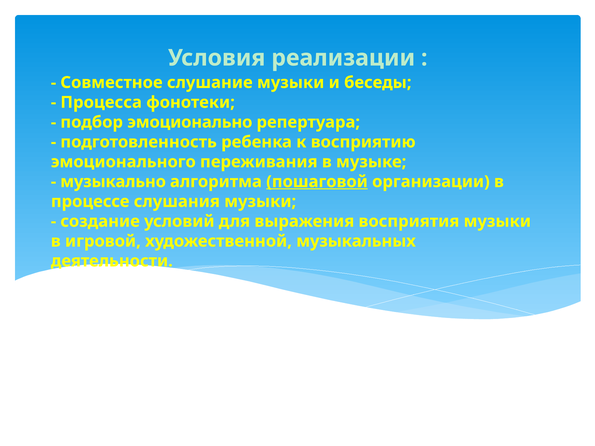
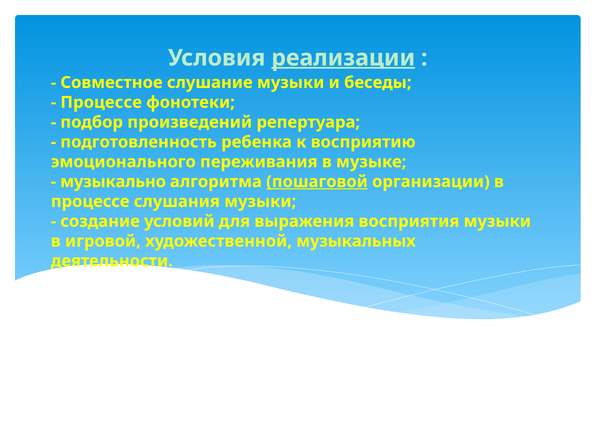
реализации underline: none -> present
Процесса at (101, 102): Процесса -> Процессе
эмоционально: эмоционально -> произведений
